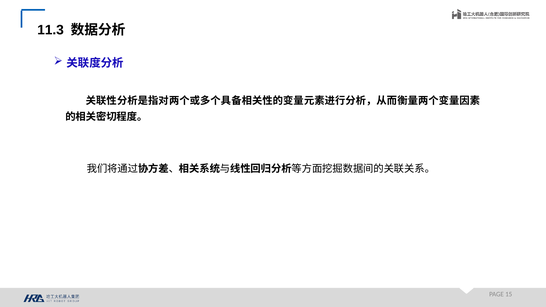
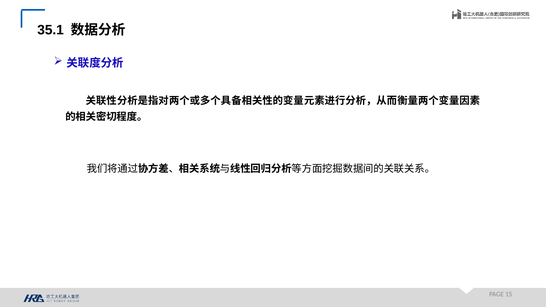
11.3: 11.3 -> 35.1
